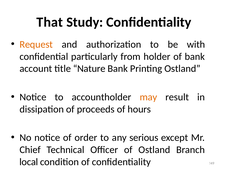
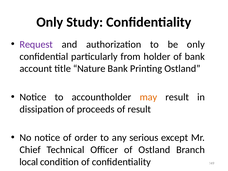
That at (50, 22): That -> Only
Request colour: orange -> purple
be with: with -> only
of hours: hours -> result
